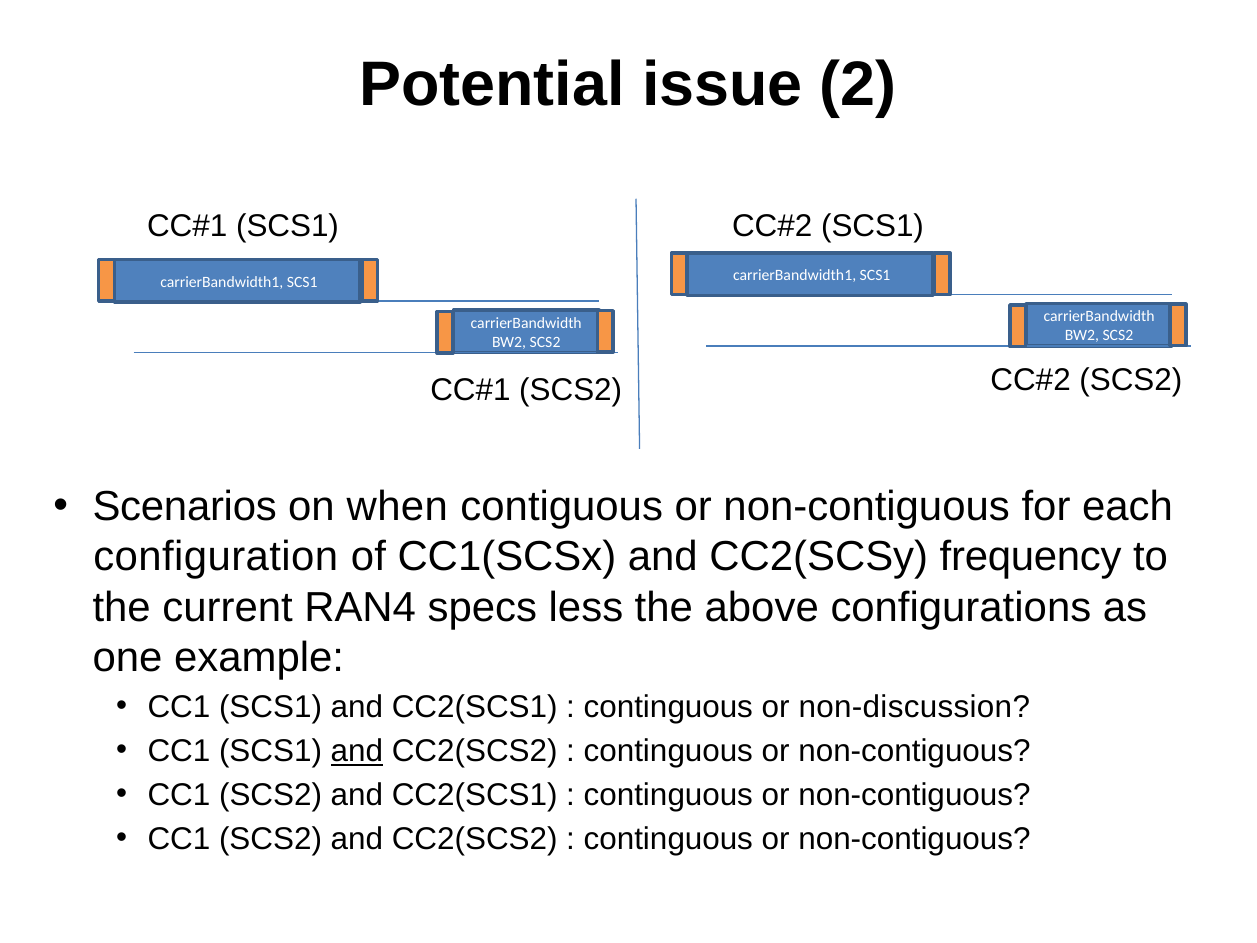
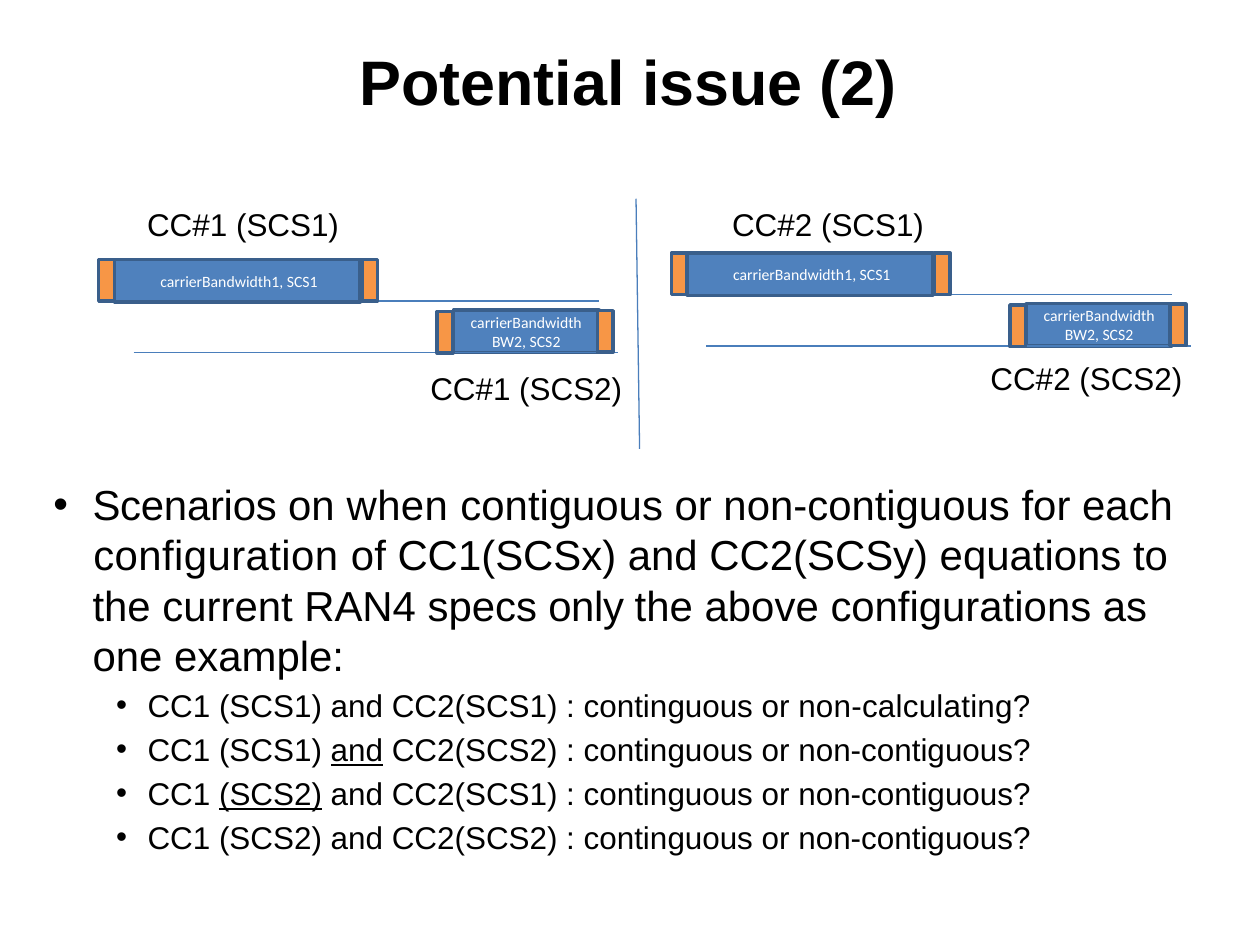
frequency: frequency -> equations
less: less -> only
non-discussion: non-discussion -> non-calculating
SCS2 at (271, 795) underline: none -> present
